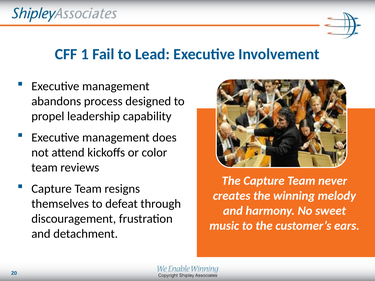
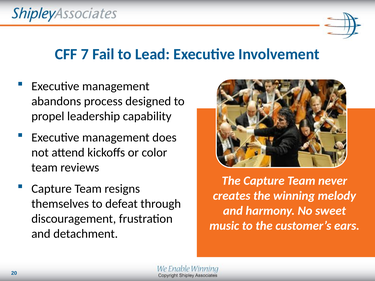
1: 1 -> 7
